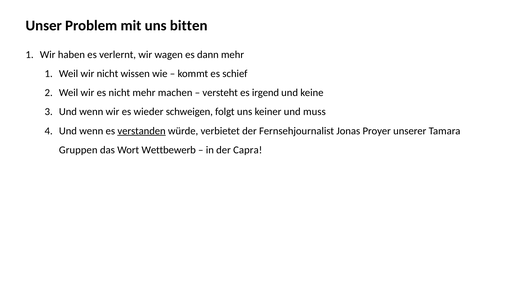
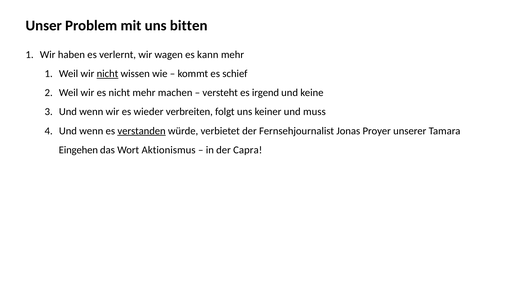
dann: dann -> kann
nicht at (107, 74) underline: none -> present
schweigen: schweigen -> verbreiten
Gruppen: Gruppen -> Eingehen
Wettbewerb: Wettbewerb -> Aktionismus
